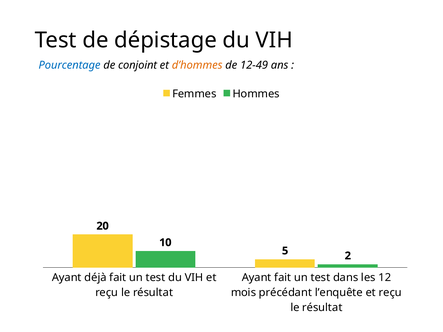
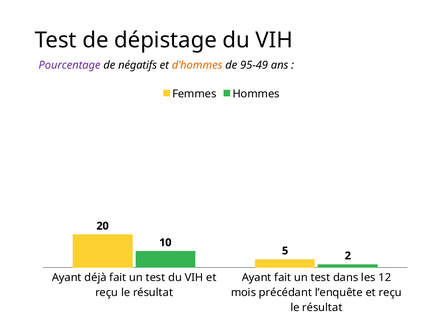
Pourcentage colour: blue -> purple
conjoint: conjoint -> négatifs
12-49: 12-49 -> 95-49
